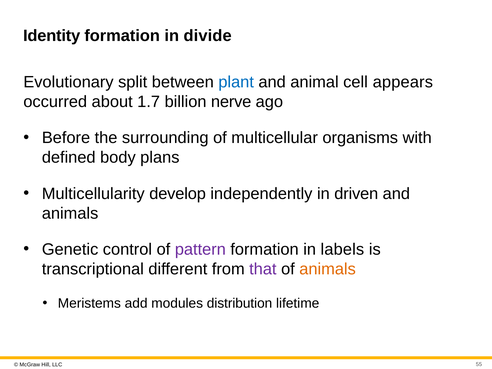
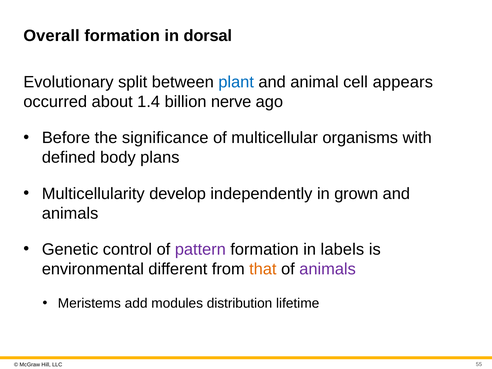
Identity: Identity -> Overall
divide: divide -> dorsal
1.7: 1.7 -> 1.4
surrounding: surrounding -> significance
driven: driven -> grown
transcriptional: transcriptional -> environmental
that colour: purple -> orange
animals at (328, 269) colour: orange -> purple
